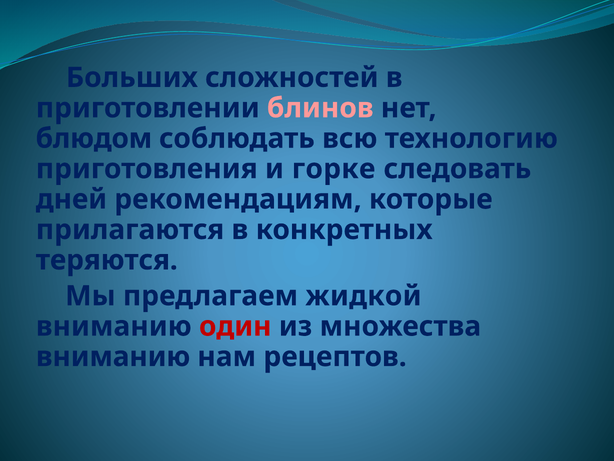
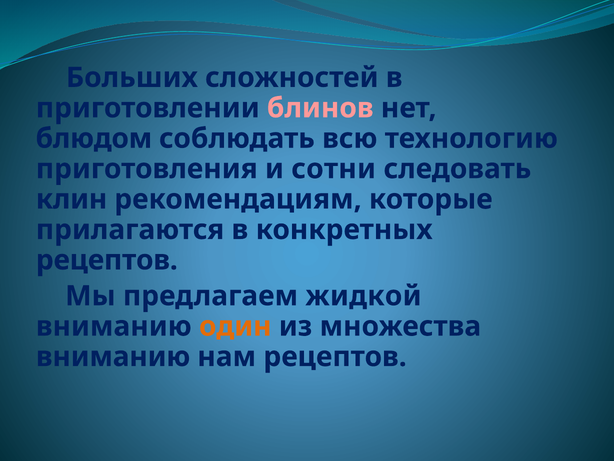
горке: горке -> сотни
дней: дней -> клин
теряются at (107, 260): теряются -> рецептов
один colour: red -> orange
